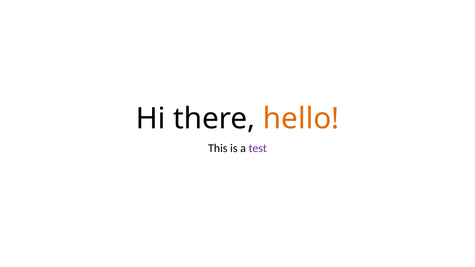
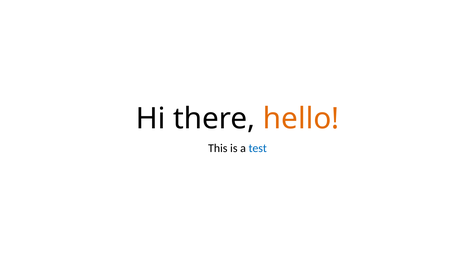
test colour: purple -> blue
